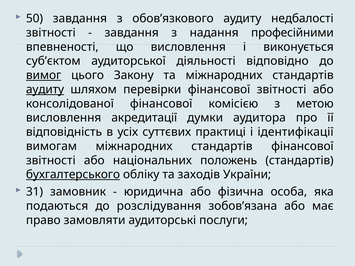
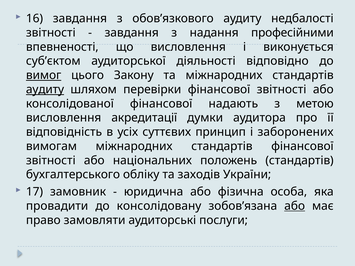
50: 50 -> 16
комісією: комісією -> надають
практиці: практиці -> принцип
ідентифікації: ідентифікації -> заборонених
бухгалтерського underline: present -> none
31: 31 -> 17
подаються: подаються -> провадити
розслідування: розслідування -> консолідовану
або at (295, 206) underline: none -> present
